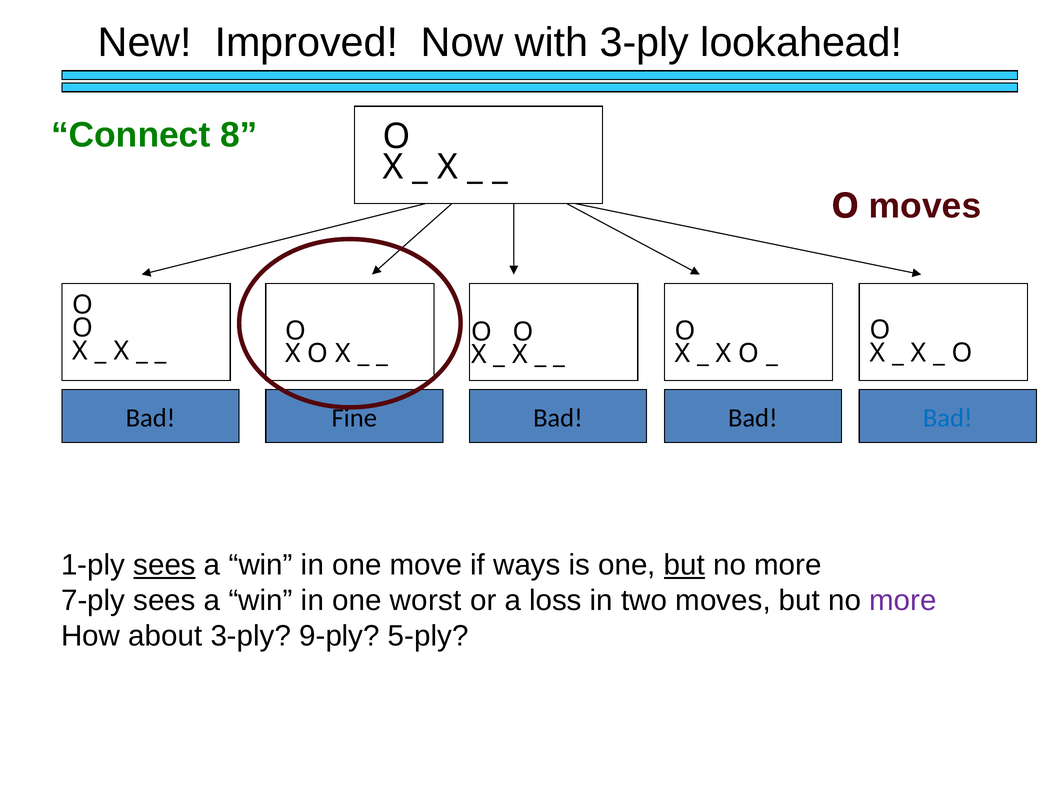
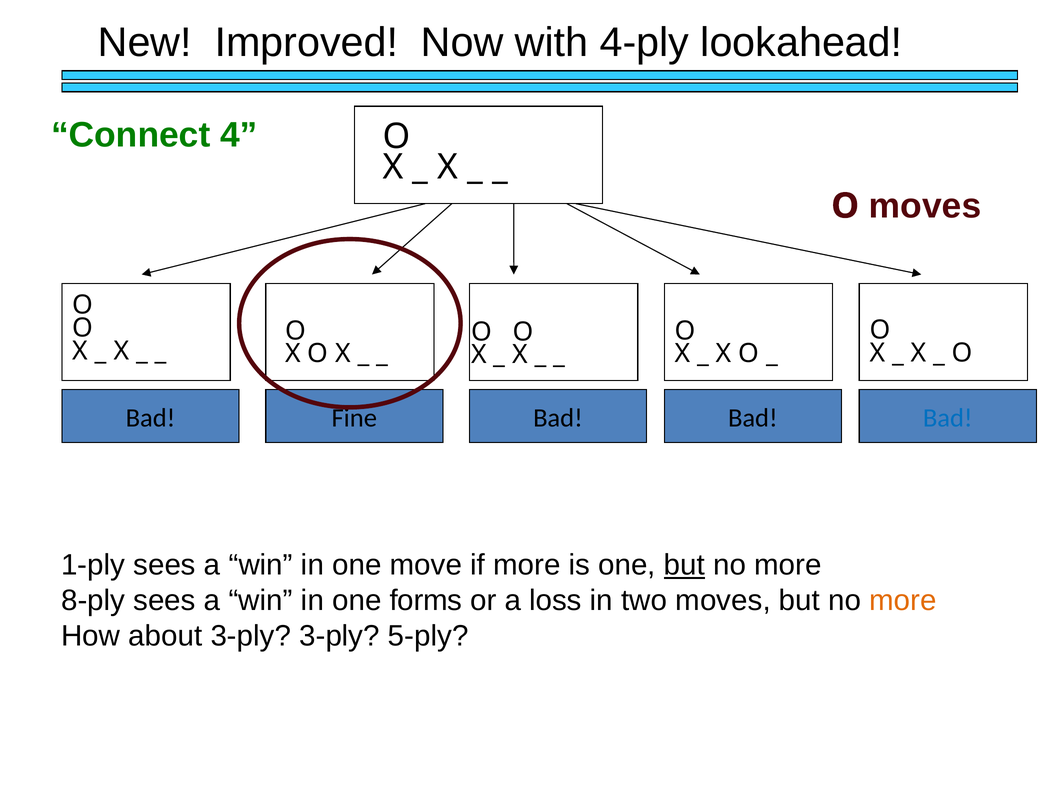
with 3-ply: 3-ply -> 4-ply
8: 8 -> 4
sees at (165, 565) underline: present -> none
if ways: ways -> more
7-ply: 7-ply -> 8-ply
worst: worst -> forms
more at (903, 601) colour: purple -> orange
3-ply 9-ply: 9-ply -> 3-ply
